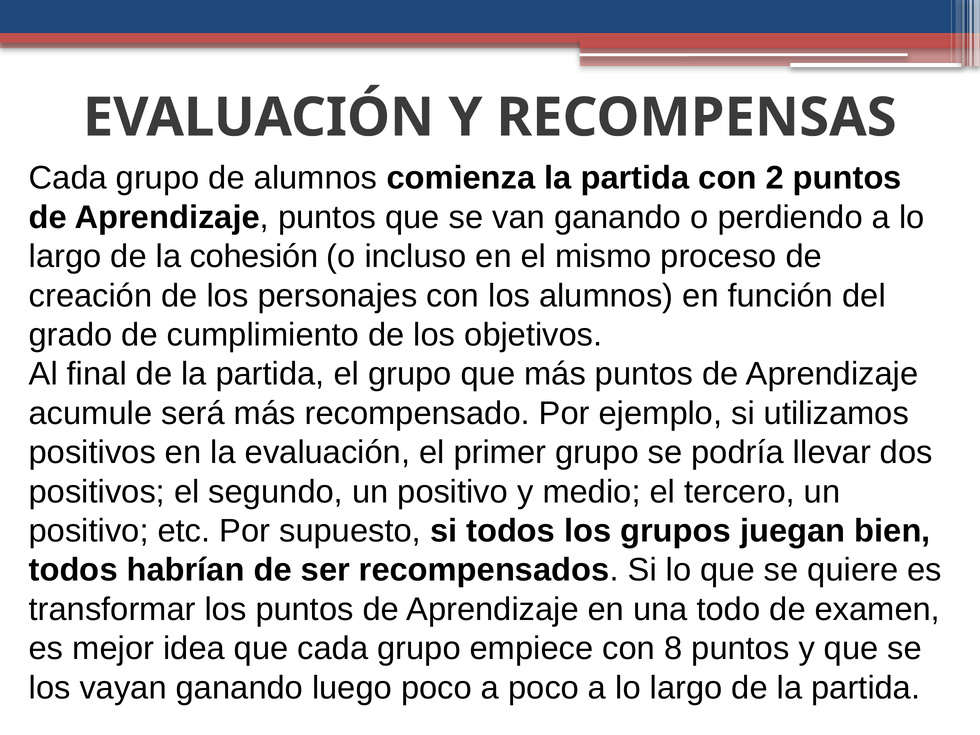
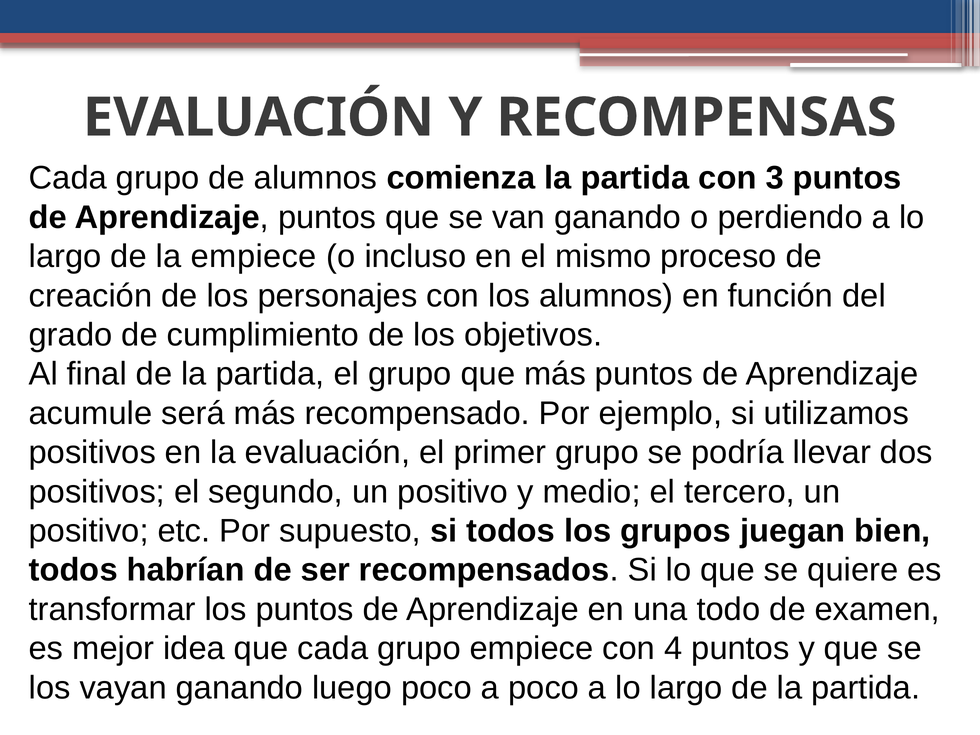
2: 2 -> 3
la cohesión: cohesión -> empiece
8: 8 -> 4
